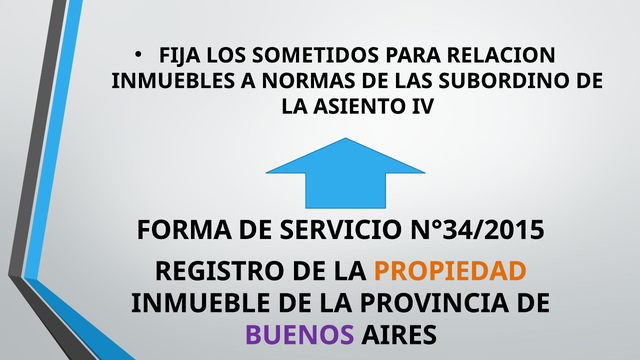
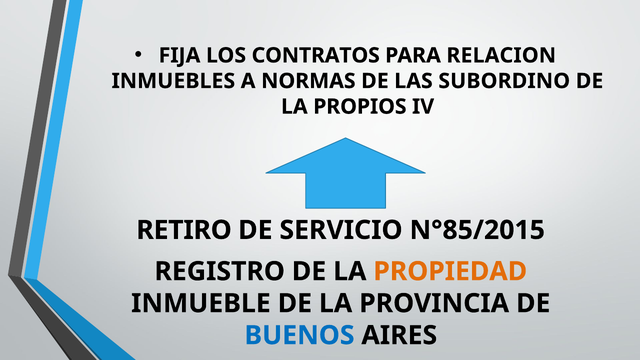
SOMETIDOS: SOMETIDOS -> CONTRATOS
ASIENTO: ASIENTO -> PROPIOS
FORMA: FORMA -> RETIRO
N°34/2015: N°34/2015 -> N°85/2015
BUENOS colour: purple -> blue
